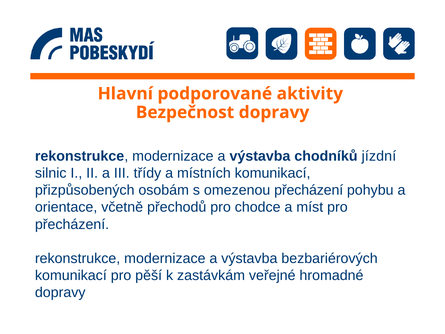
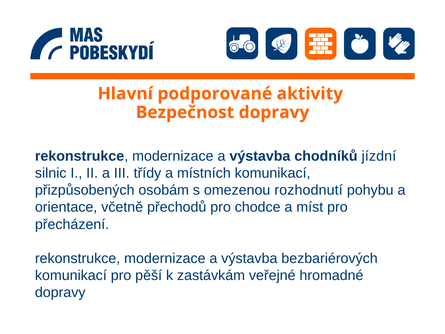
omezenou přecházení: přecházení -> rozhodnutí
